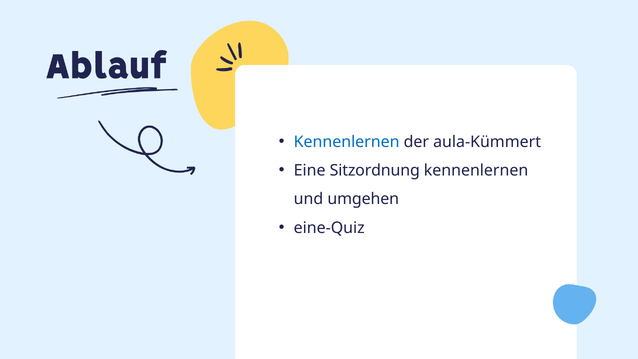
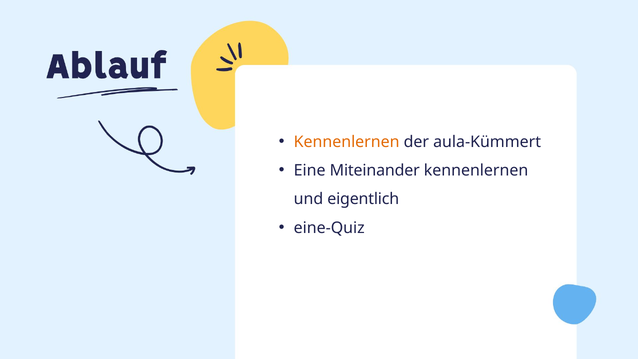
Kennenlernen at (347, 142) colour: blue -> orange
Sitzordnung: Sitzordnung -> Miteinander
umgehen: umgehen -> eigentlich
